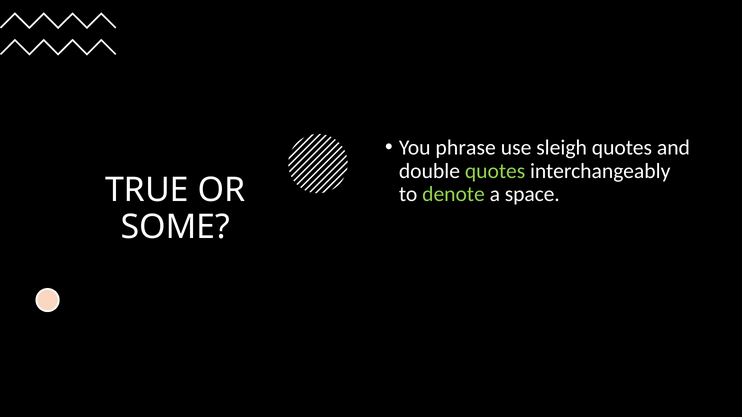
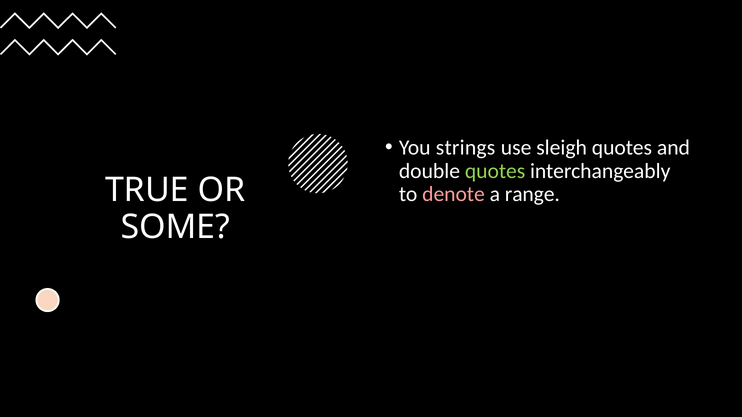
phrase: phrase -> strings
denote colour: light green -> pink
space: space -> range
